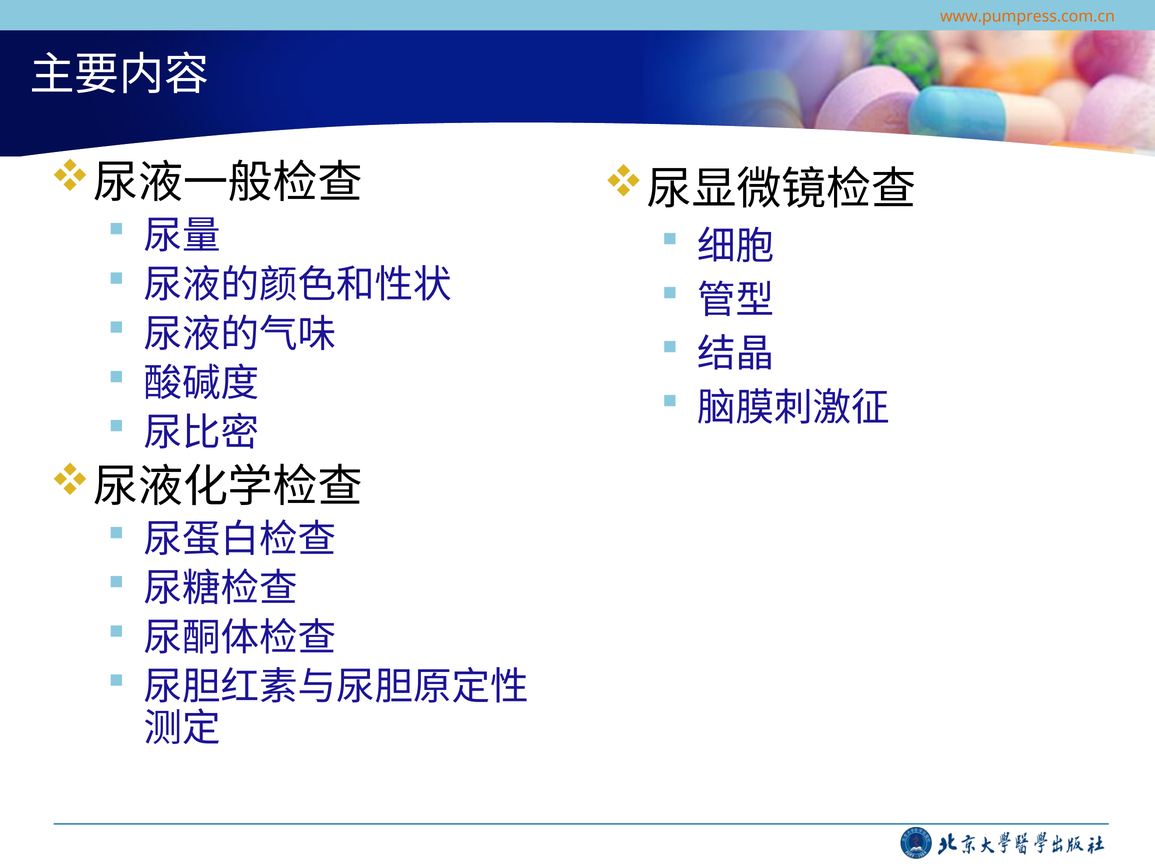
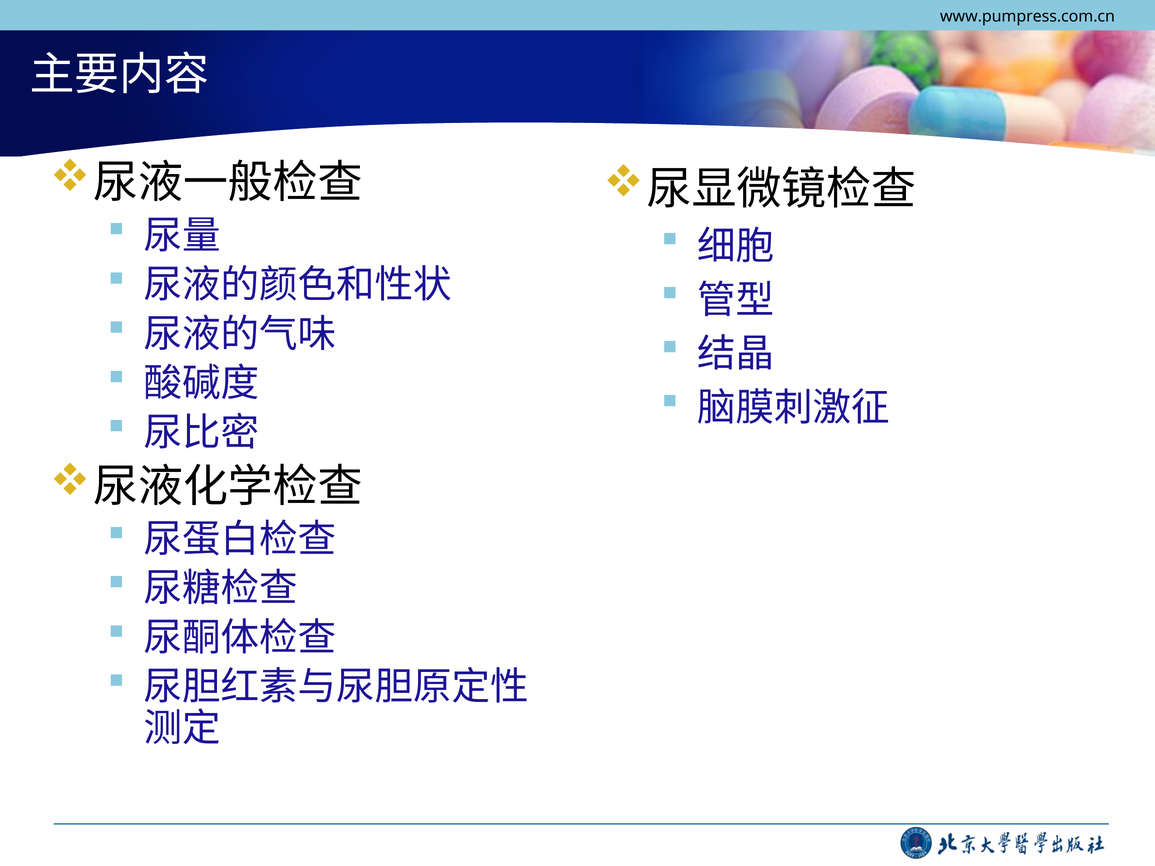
www.pumpress.com.cn colour: orange -> black
